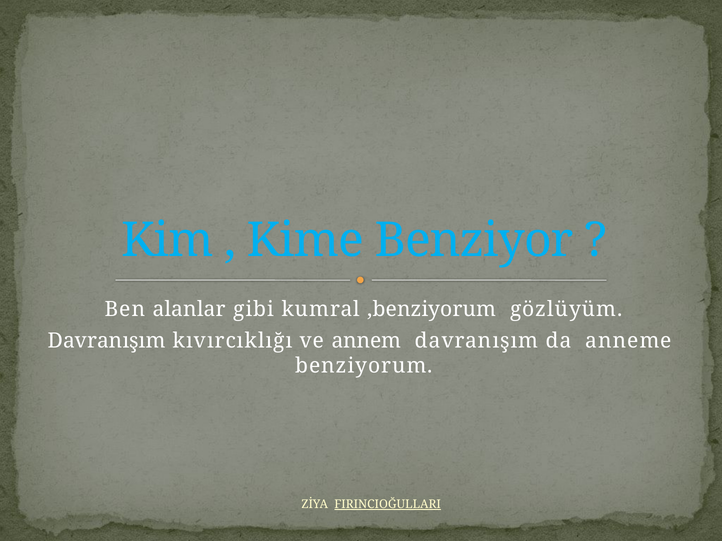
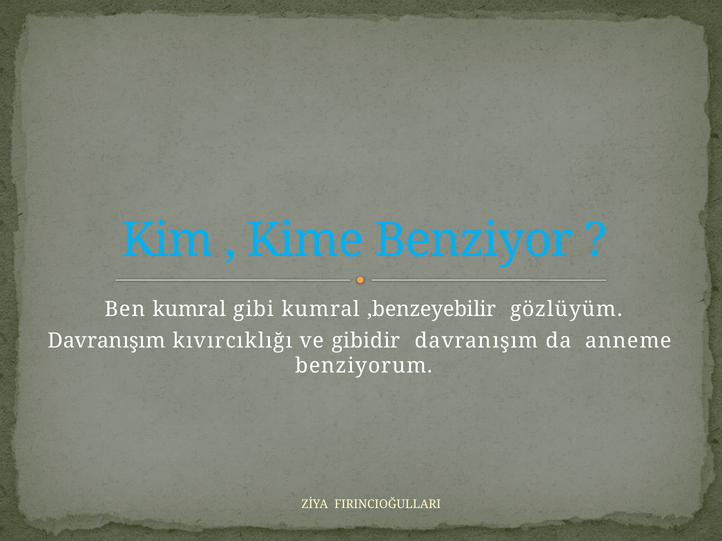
Ben alanlar: alanlar -> kumral
,benziyorum: ,benziyorum -> ,benzeyebilir
annem: annem -> gibidir
FIRINCIOĞULLARI underline: present -> none
